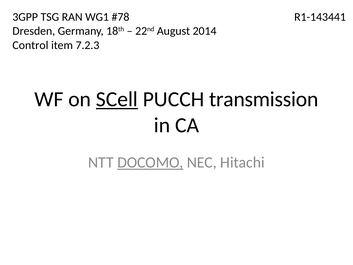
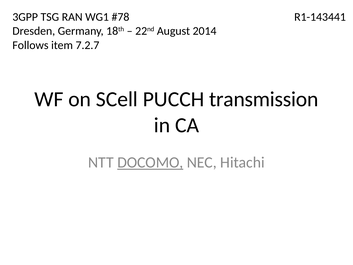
Control: Control -> Follows
7.2.3: 7.2.3 -> 7.2.7
SCell underline: present -> none
